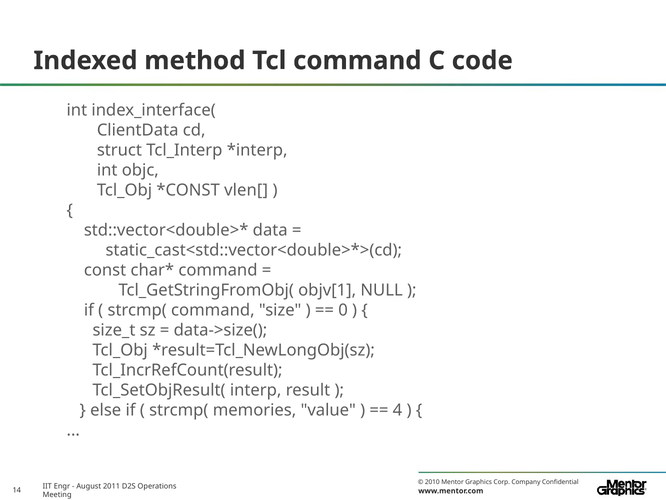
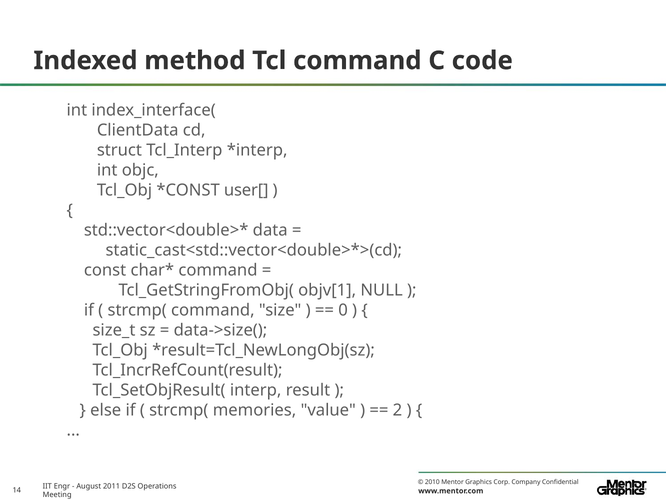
vlen[: vlen[ -> user[
4: 4 -> 2
